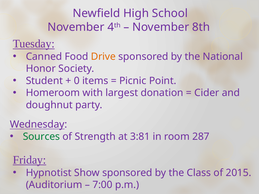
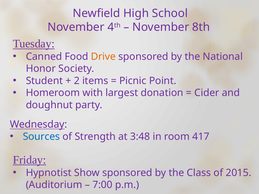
0: 0 -> 2
Sources colour: green -> blue
3:81: 3:81 -> 3:48
287: 287 -> 417
